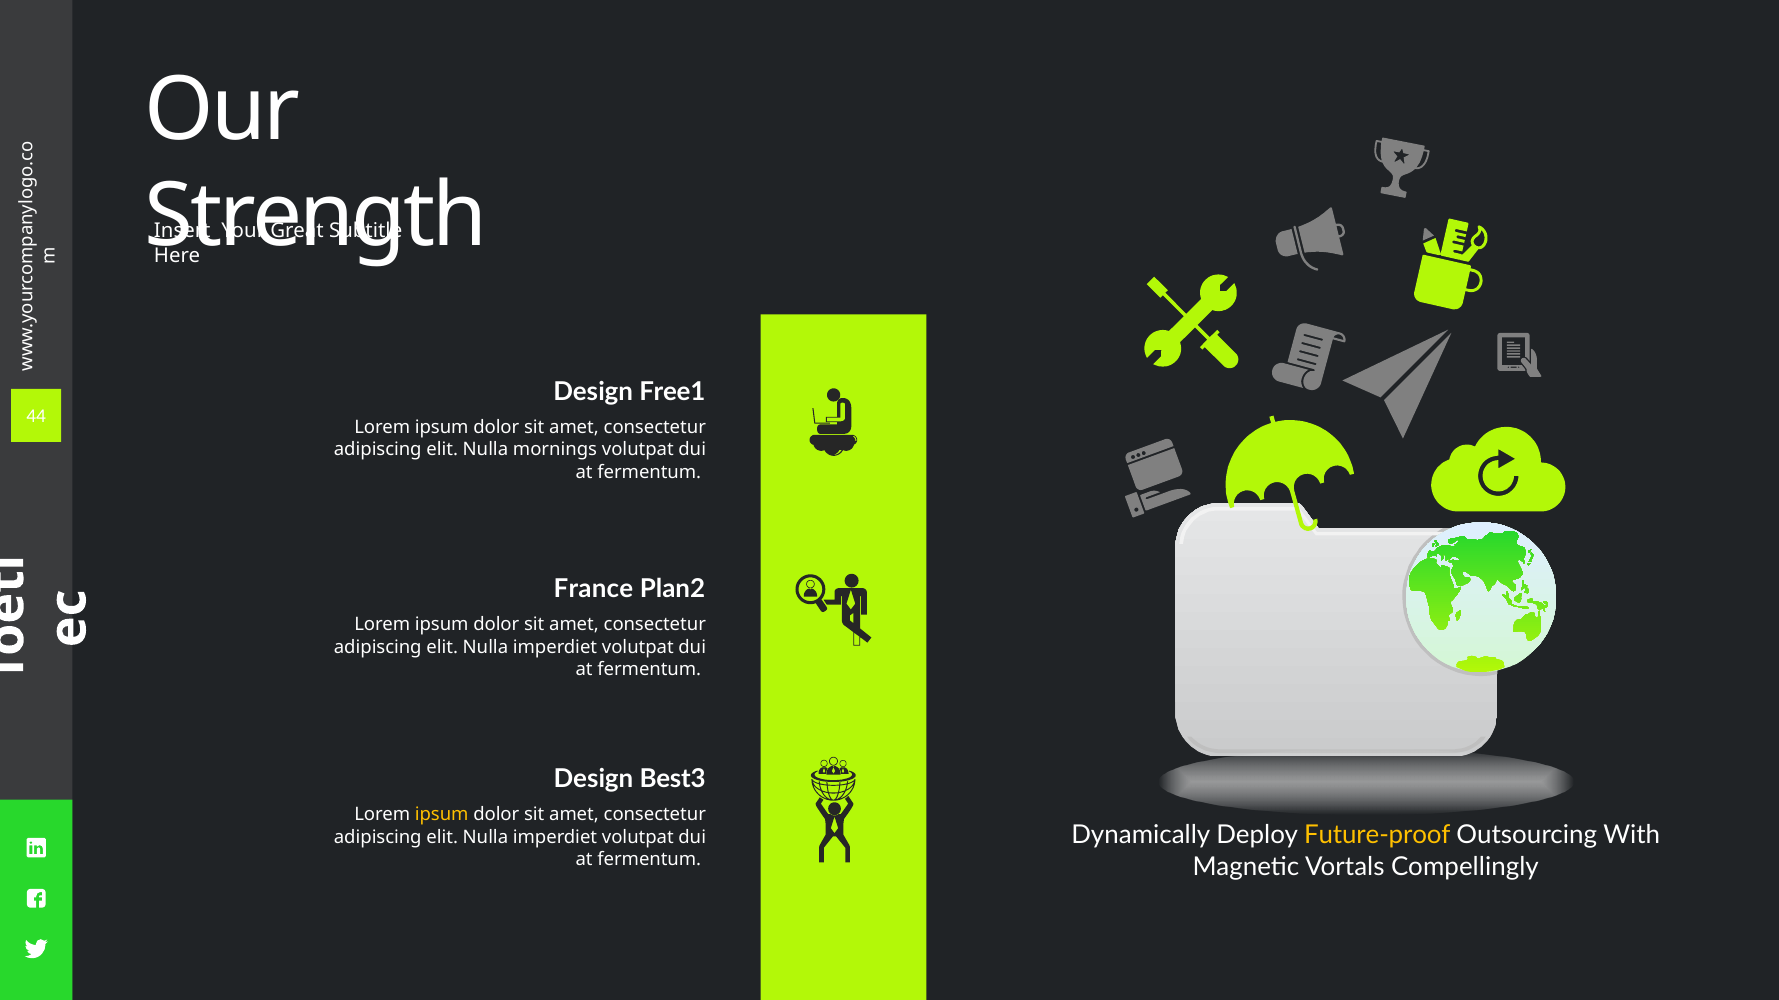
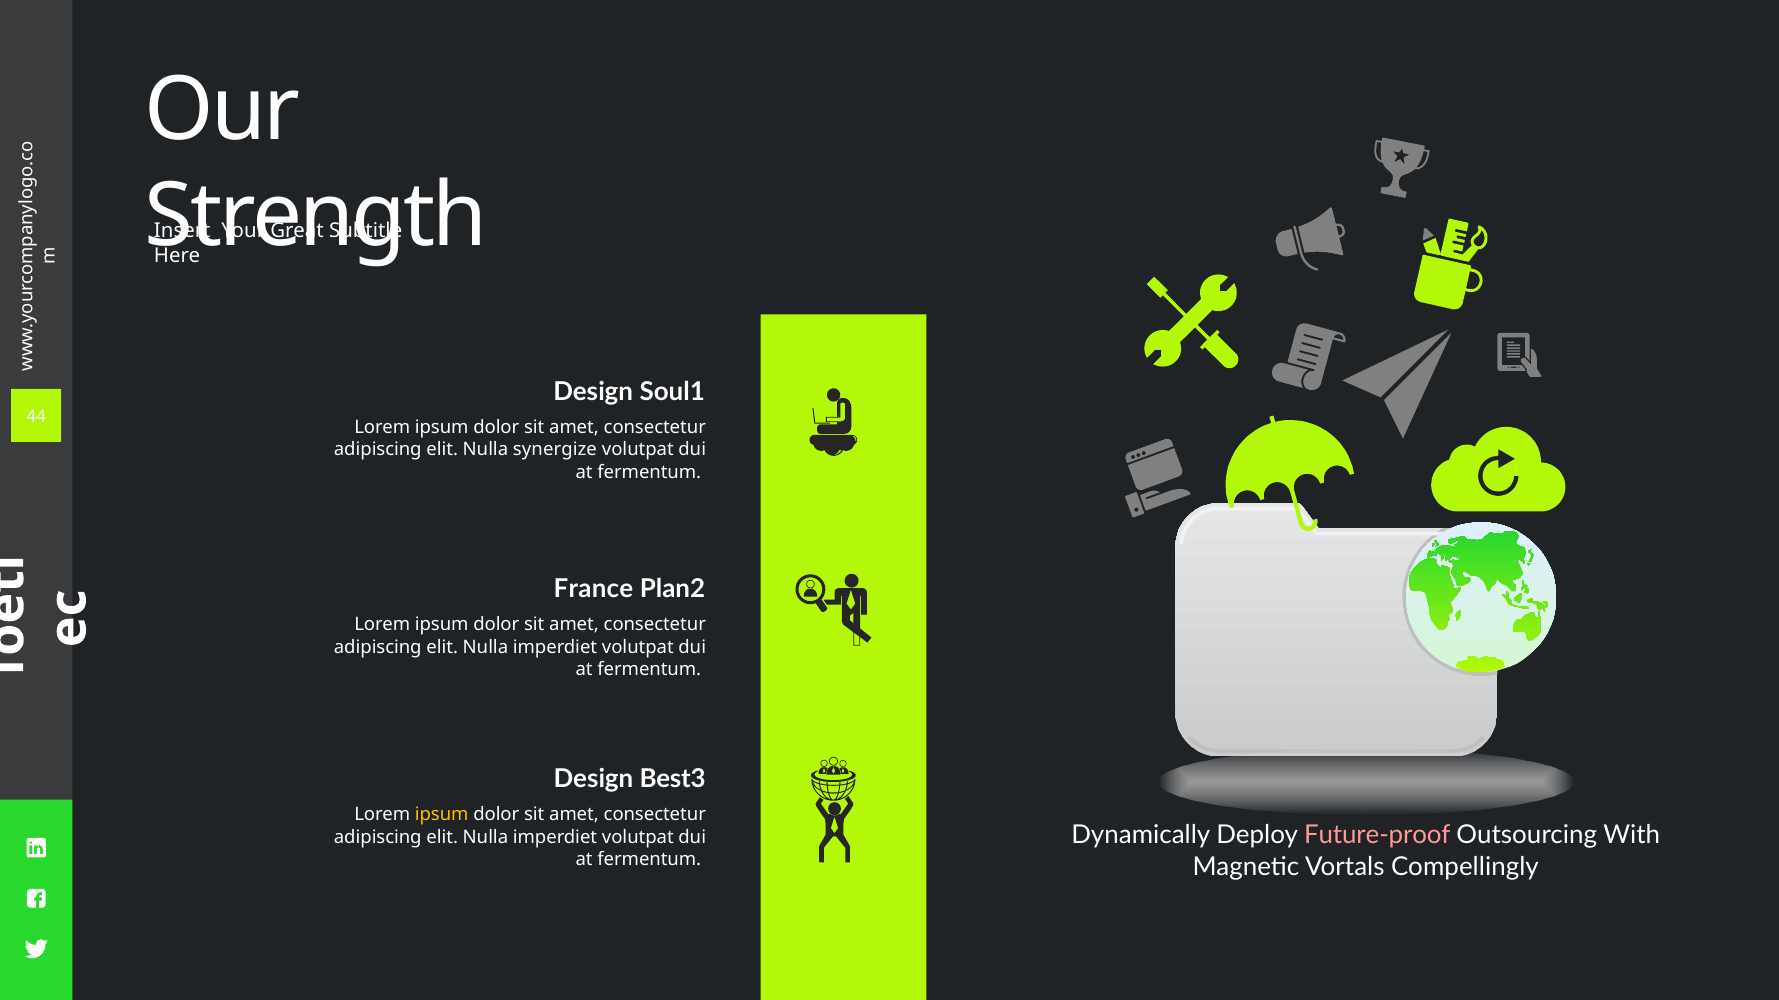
Free1: Free1 -> Soul1
mornings: mornings -> synergize
Future-proof colour: yellow -> pink
